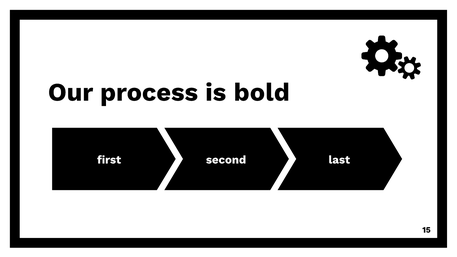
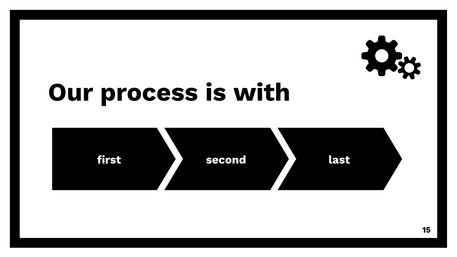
bold: bold -> with
